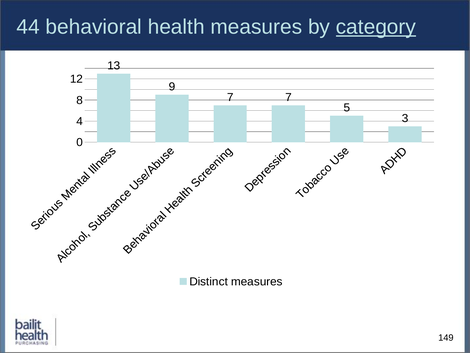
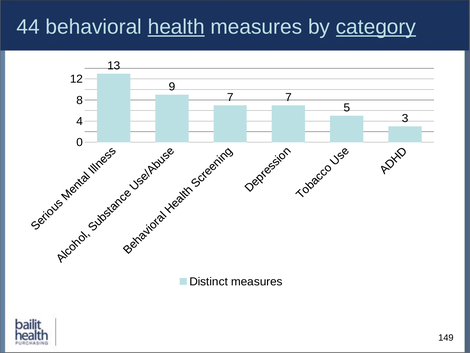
health underline: none -> present
